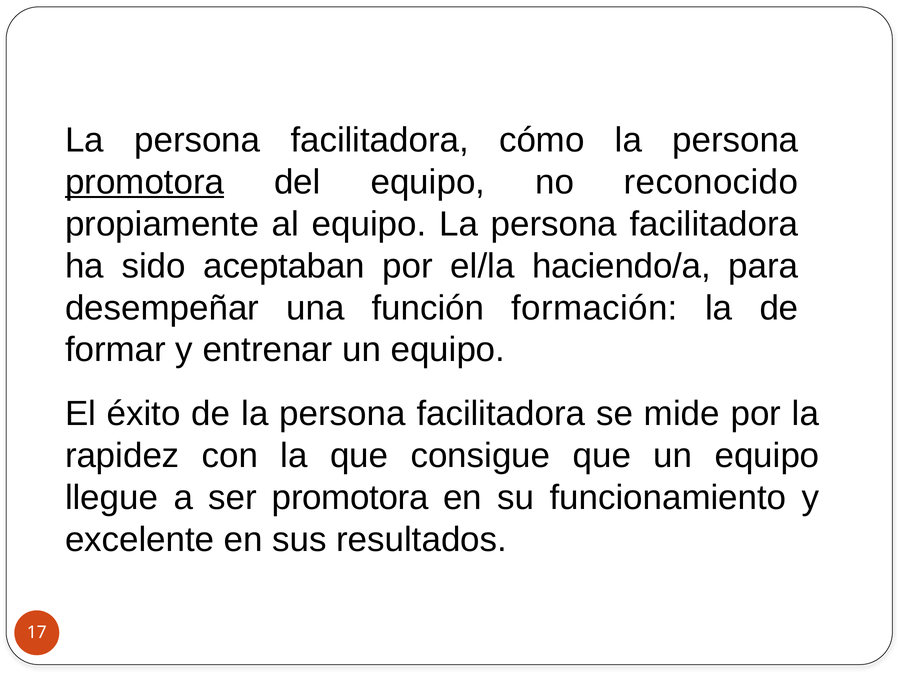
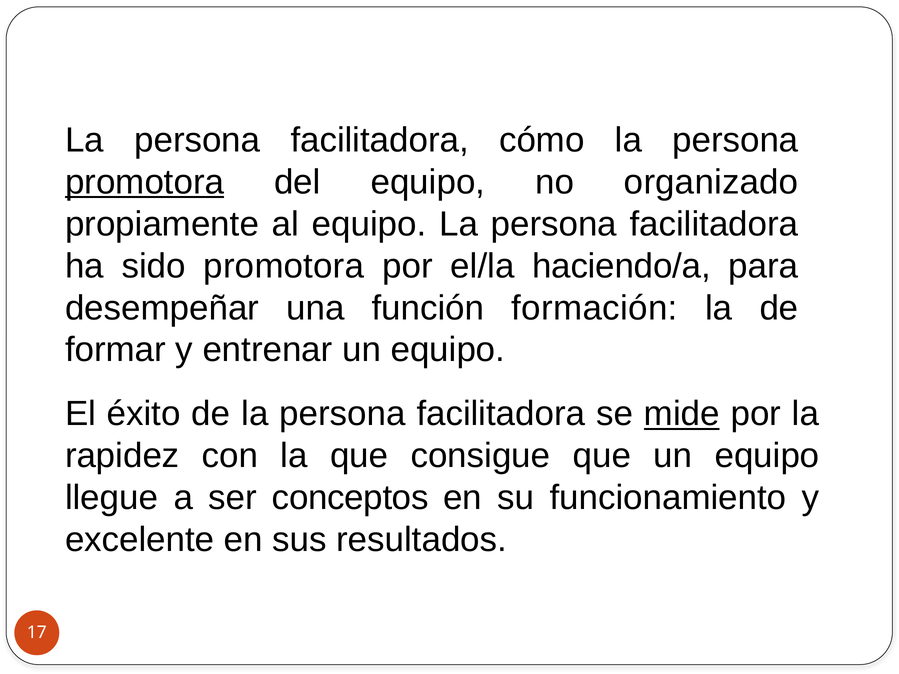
reconocido: reconocido -> organizado
sido aceptaban: aceptaban -> promotora
mide underline: none -> present
ser promotora: promotora -> conceptos
